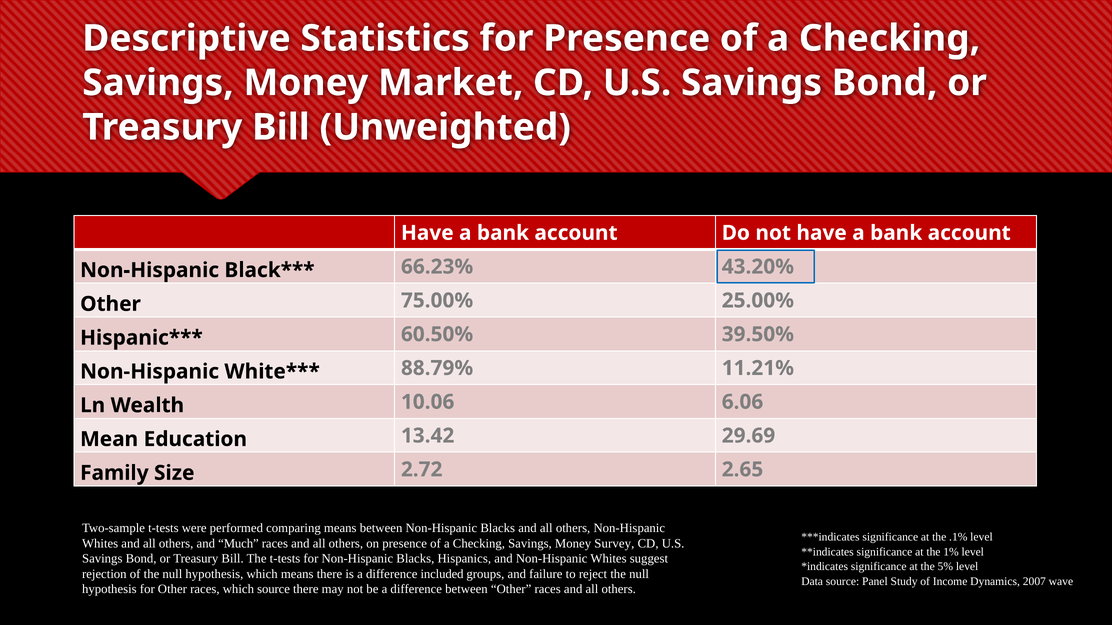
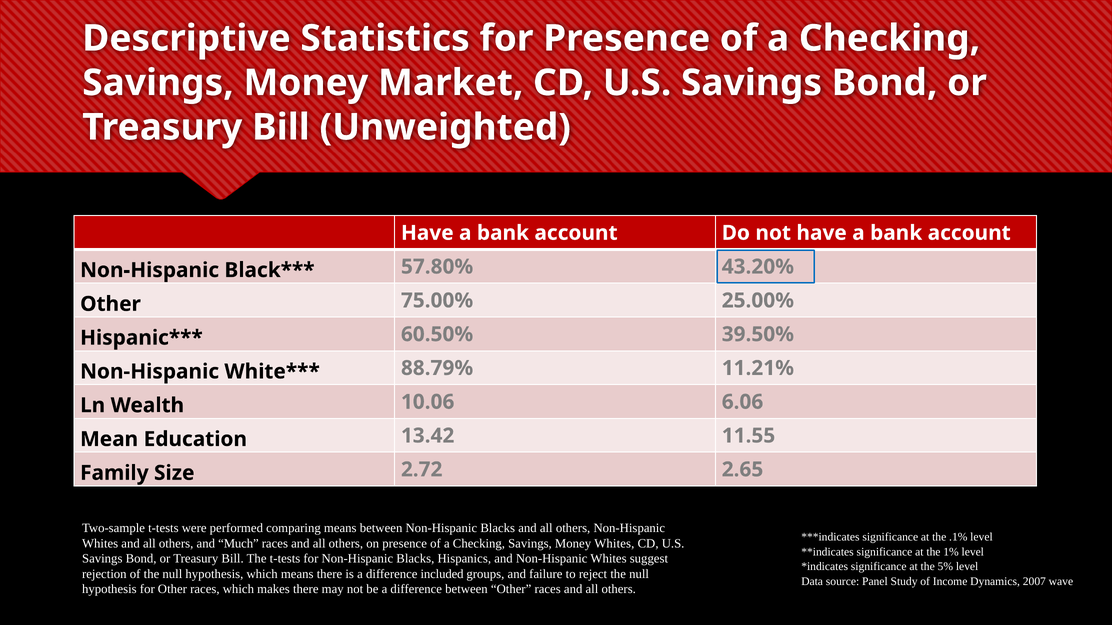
66.23%: 66.23% -> 57.80%
29.69: 29.69 -> 11.55
Money Survey: Survey -> Whites
which source: source -> makes
